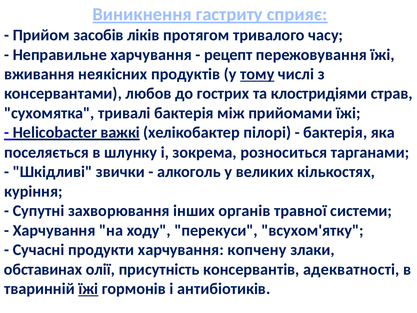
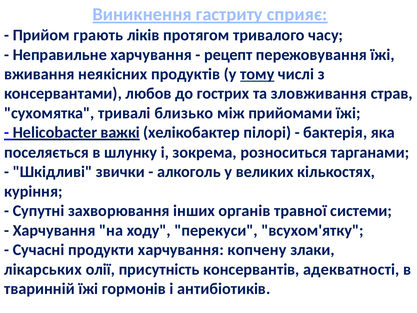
засобів: засобів -> грають
клостридіями: клостридіями -> зловживання
тривалі бактерія: бактерія -> близько
обставинах: обставинах -> лікарських
їжі at (88, 289) underline: present -> none
